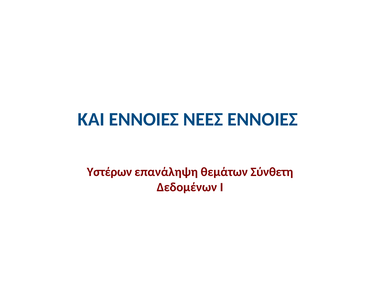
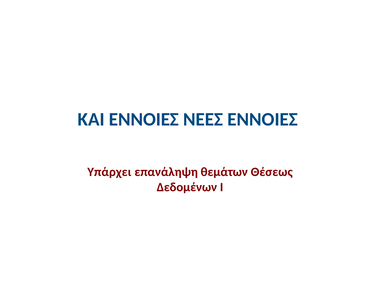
Υστέρων: Υστέρων -> Υπάρχει
Σύνθετη: Σύνθετη -> Θέσεως
